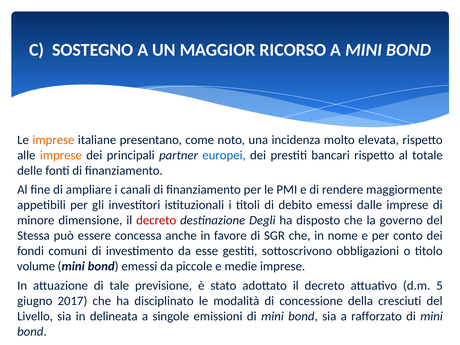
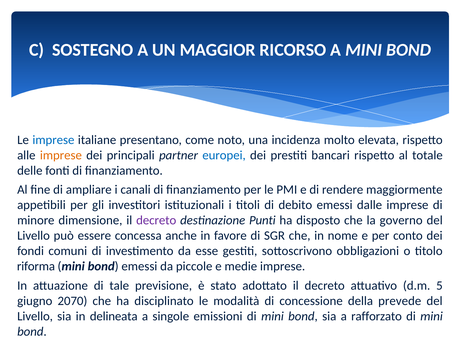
imprese at (53, 140) colour: orange -> blue
decreto at (156, 220) colour: red -> purple
Degli: Degli -> Punti
Stessa at (33, 236): Stessa -> Livello
volume: volume -> riforma
2017: 2017 -> 2070
cresciuti: cresciuti -> prevede
